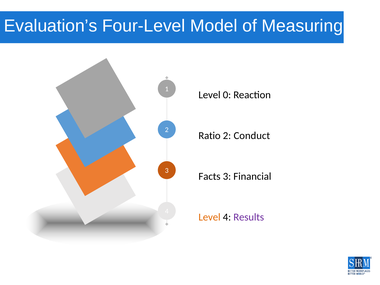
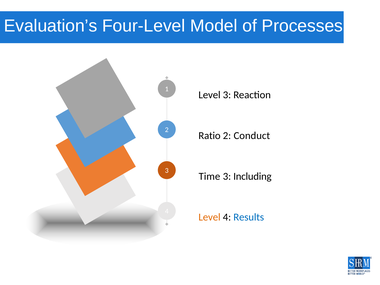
Measuring: Measuring -> Processes
Level 0: 0 -> 3
Facts: Facts -> Time
Financial: Financial -> Including
Results colour: purple -> blue
